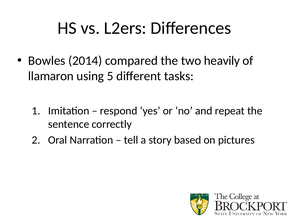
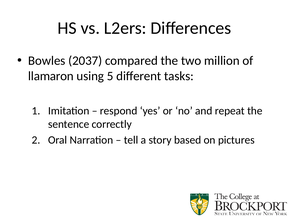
2014: 2014 -> 2037
heavily: heavily -> million
